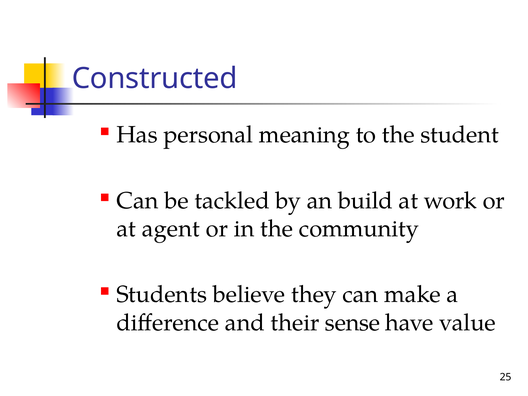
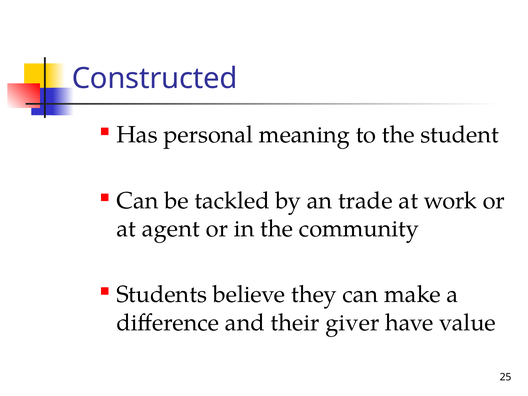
build: build -> trade
sense: sense -> giver
